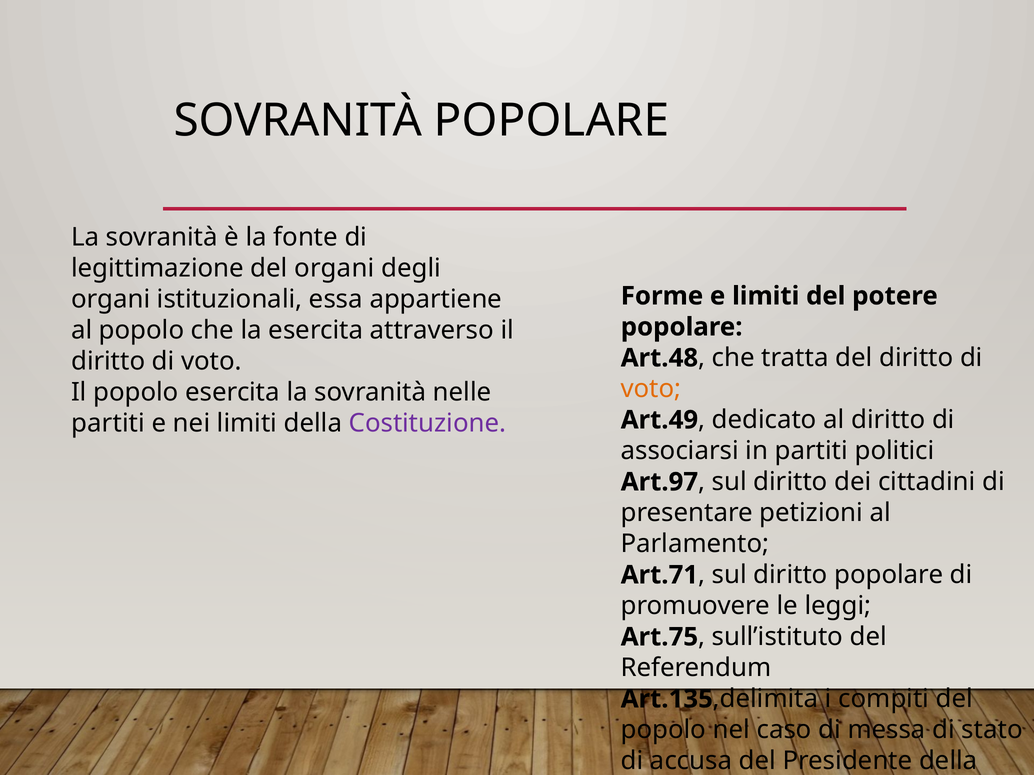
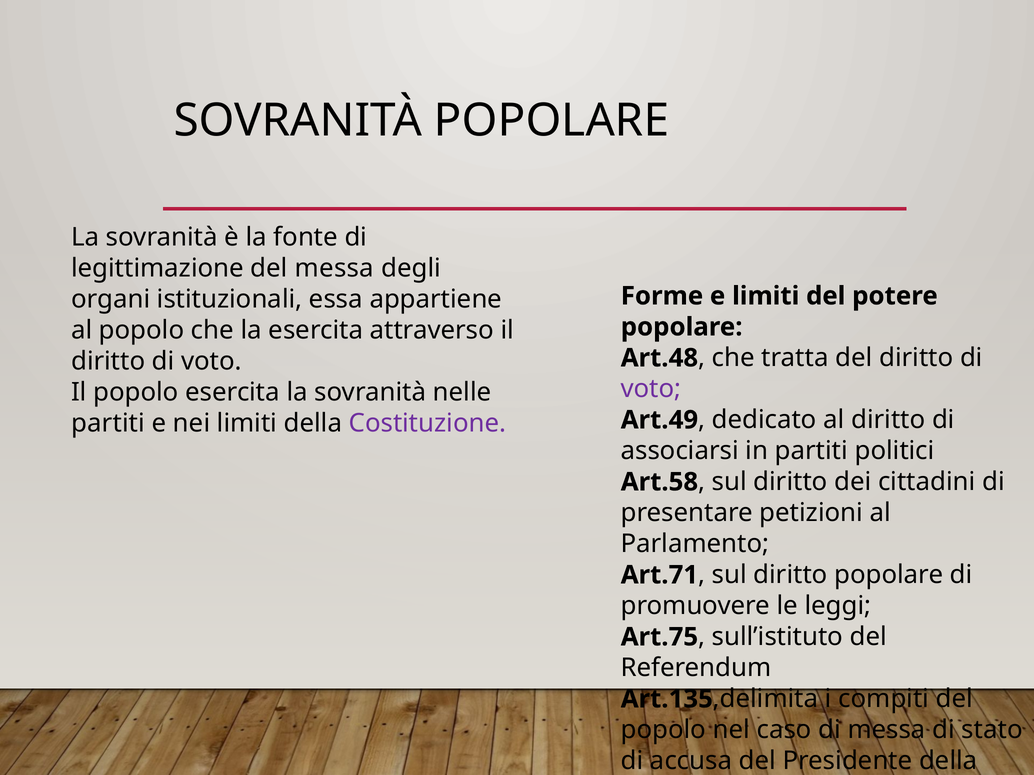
del organi: organi -> messa
voto at (651, 389) colour: orange -> purple
Art.97: Art.97 -> Art.58
